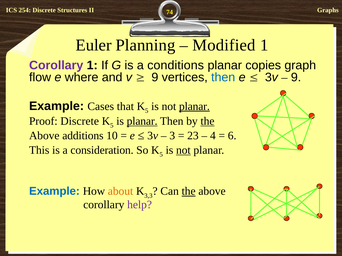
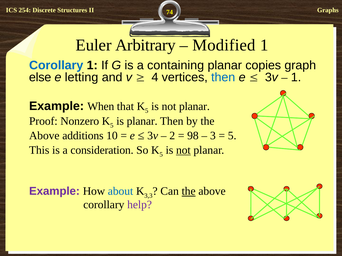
Planning: Planning -> Arbitrary
Corollary at (56, 65) colour: purple -> blue
conditions: conditions -> containing
flow: flow -> else
where: where -> letting
9 at (155, 77): 9 -> 4
9 at (296, 77): 9 -> 1
Cases: Cases -> When
planar at (194, 106) underline: present -> none
Proof Discrete: Discrete -> Nonzero
planar at (142, 121) underline: present -> none
the at (207, 121) underline: present -> none
3: 3 -> 2
23: 23 -> 98
4: 4 -> 3
6 at (232, 136): 6 -> 5
Example at (54, 192) colour: blue -> purple
about colour: orange -> blue
